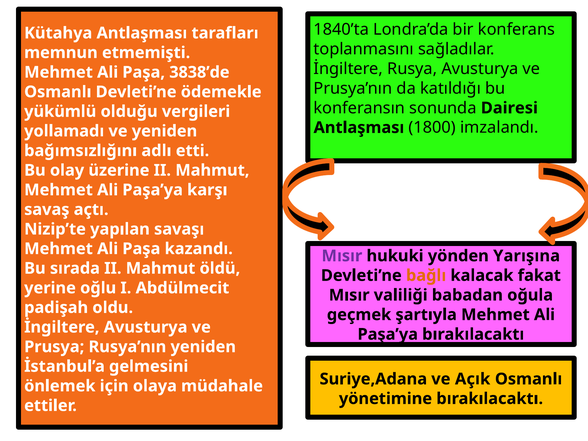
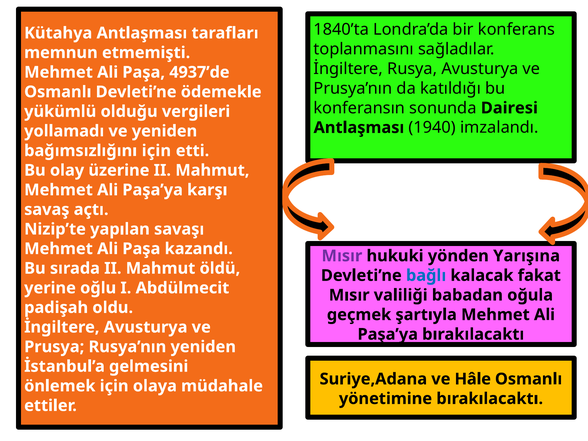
3838’de: 3838’de -> 4937’de
1800: 1800 -> 1940
bağımsızlığını adlı: adlı -> için
bağlı colour: orange -> blue
Açık: Açık -> Hâle
